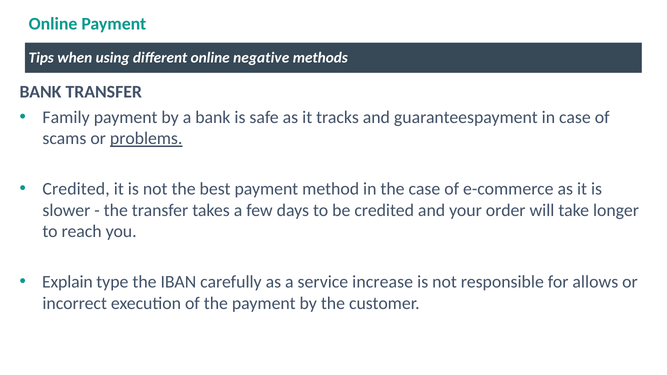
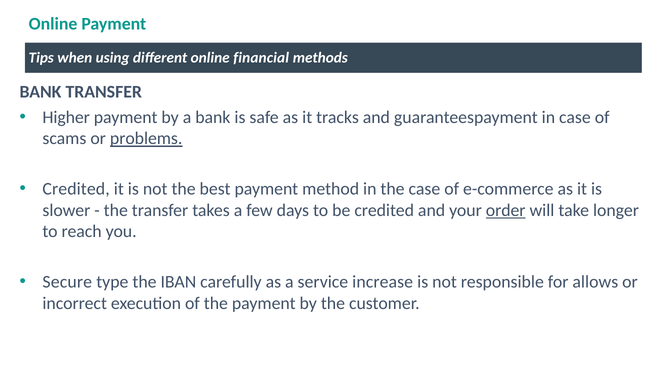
negative: negative -> financial
Family: Family -> Higher
order underline: none -> present
Explain: Explain -> Secure
